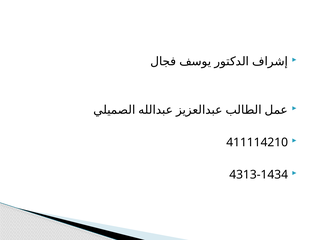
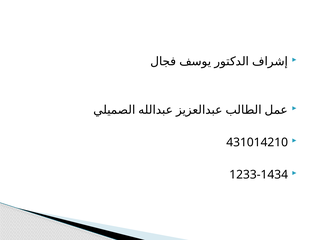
411114210: 411114210 -> 431014210
4313-1434: 4313-1434 -> 1233-1434
